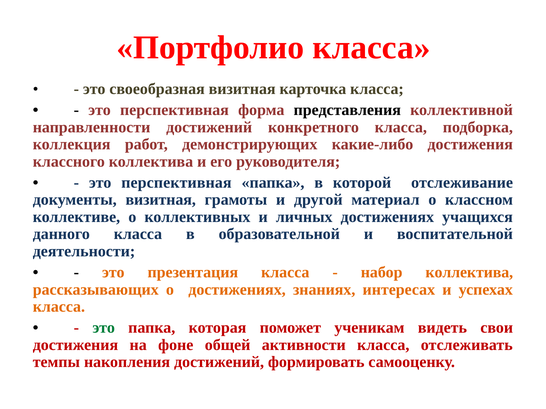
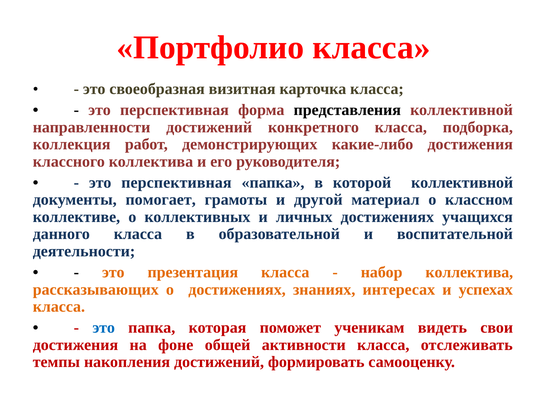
которой отслеживание: отслеживание -> коллективной
документы визитная: визитная -> помогает
это at (104, 328) colour: green -> blue
